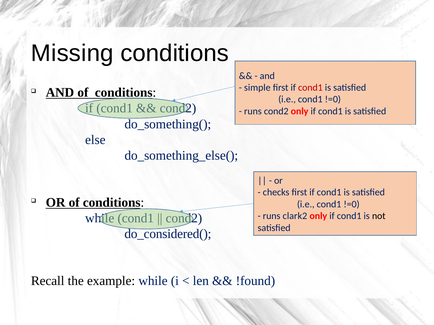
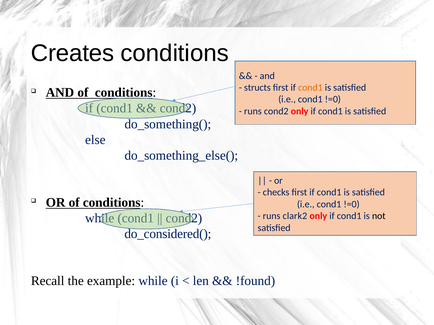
Missing: Missing -> Creates
simple: simple -> structs
cond1 at (310, 88) colour: red -> orange
